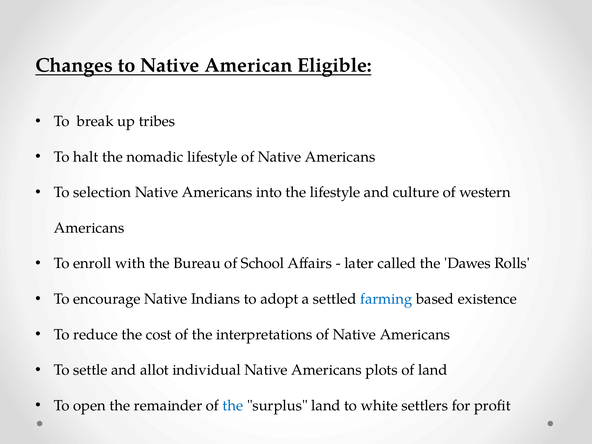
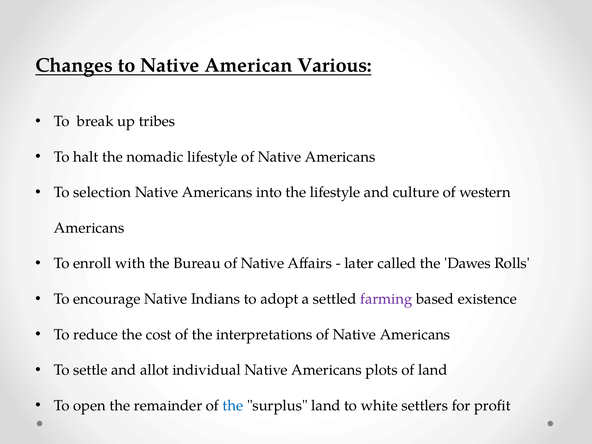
Eligible: Eligible -> Various
Bureau of School: School -> Native
farming colour: blue -> purple
